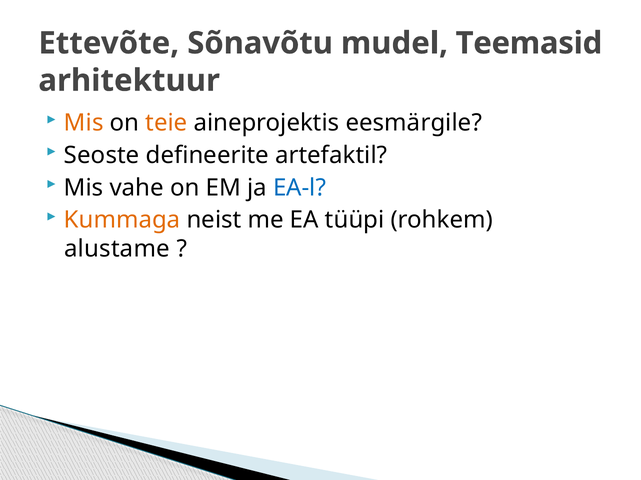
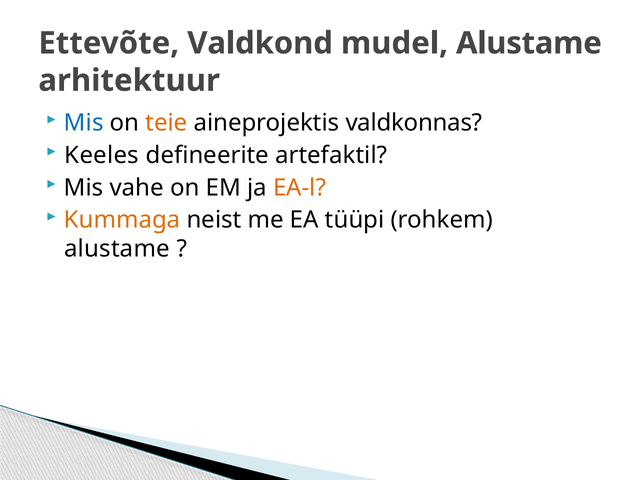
Sõnavõtu: Sõnavõtu -> Valdkond
mudel Teemasid: Teemasid -> Alustame
Mis at (84, 123) colour: orange -> blue
eesmärgile: eesmärgile -> valdkonnas
Seoste: Seoste -> Keeles
EA-l colour: blue -> orange
